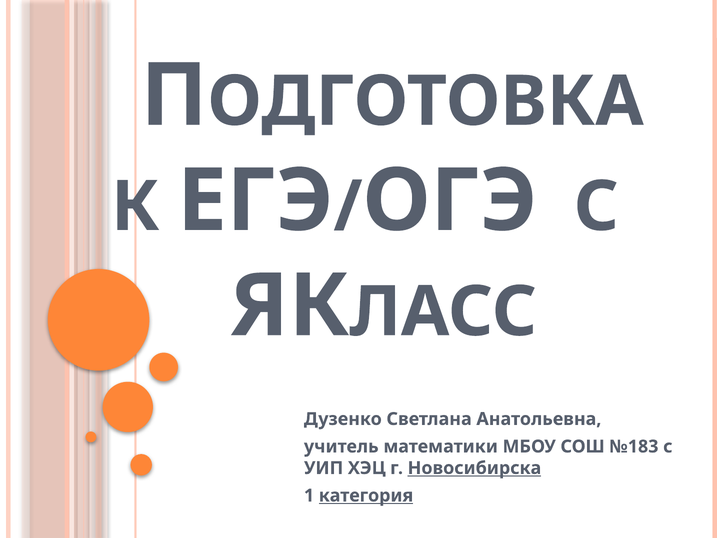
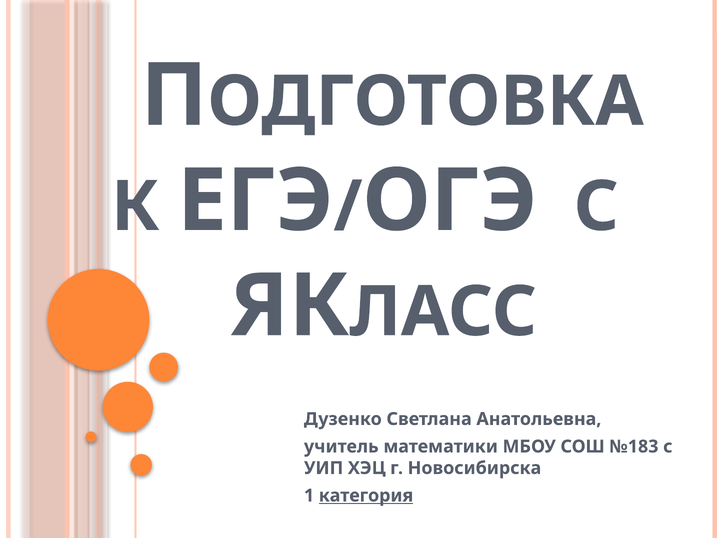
Новосибирска underline: present -> none
